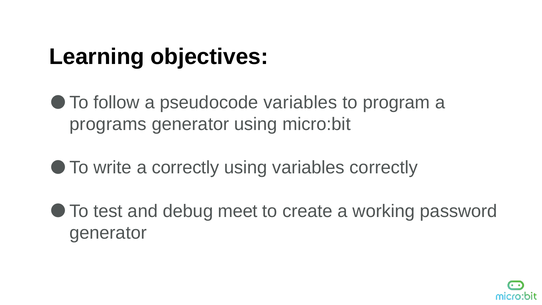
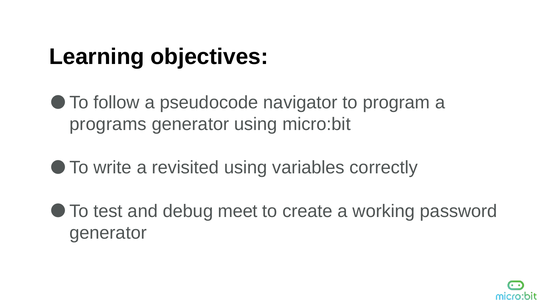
pseudocode variables: variables -> navigator
a correctly: correctly -> revisited
